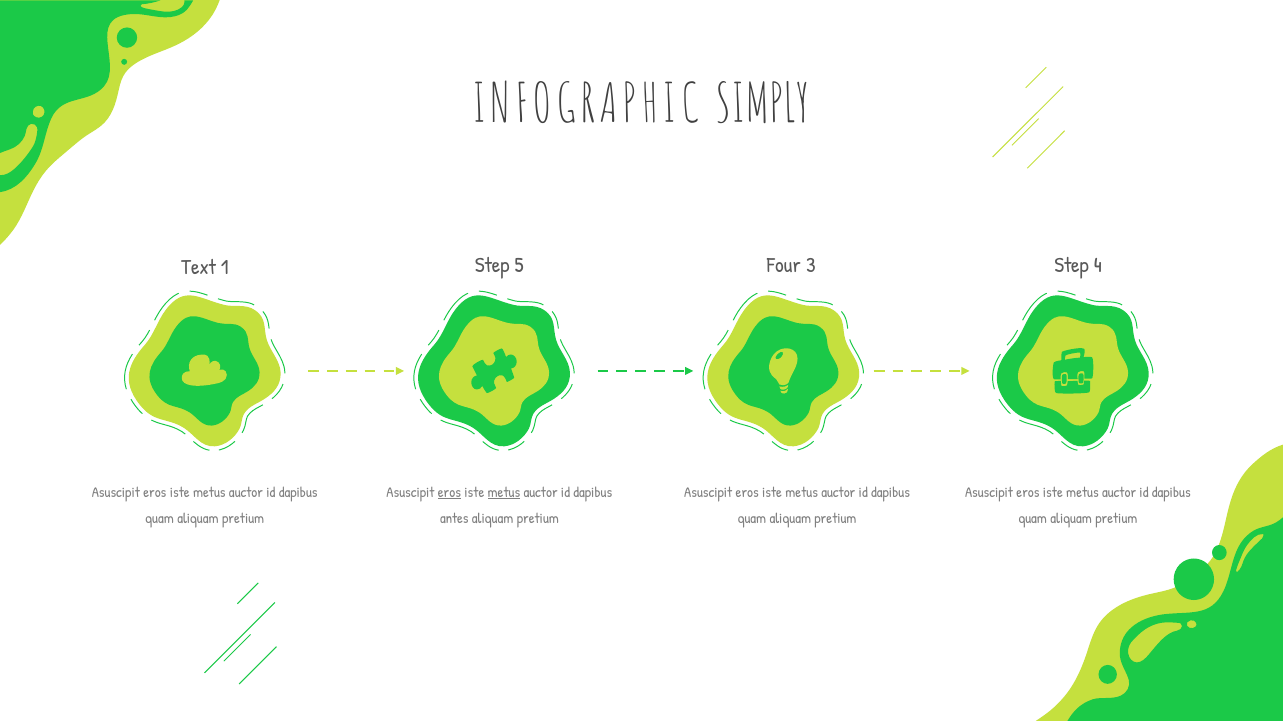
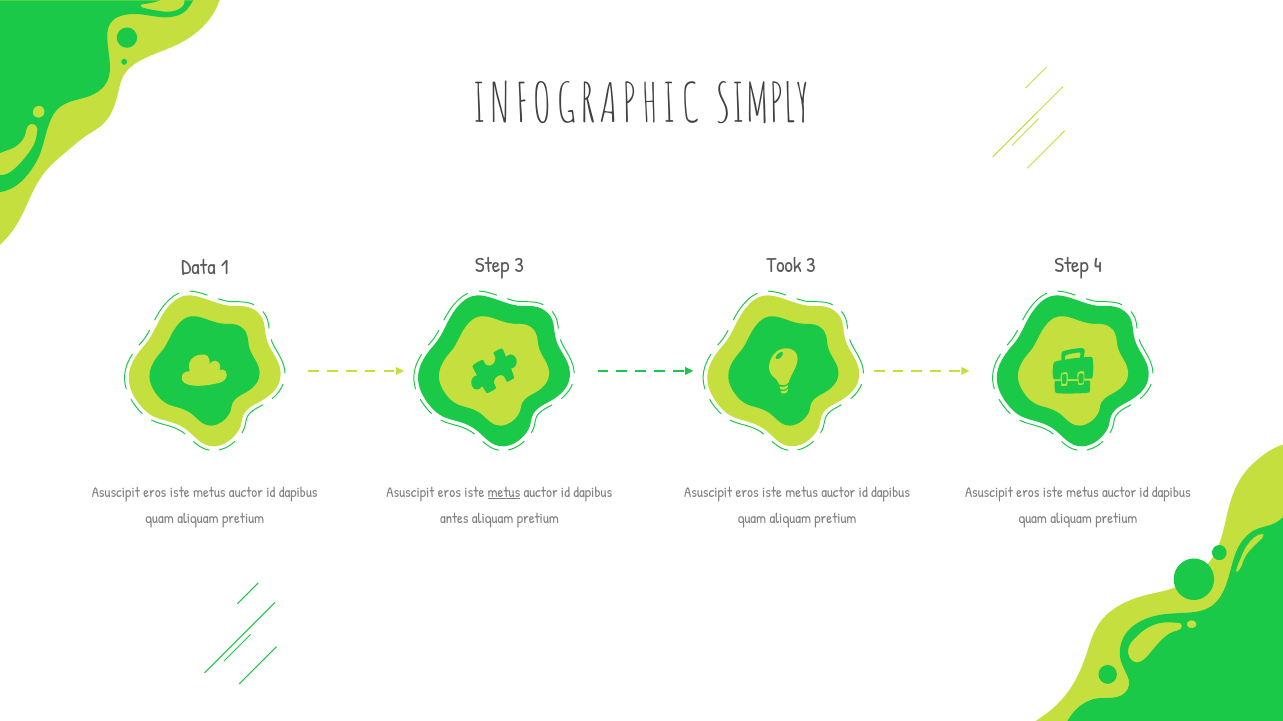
Step 5: 5 -> 3
Four: Four -> Took
Text: Text -> Data
eros at (449, 493) underline: present -> none
